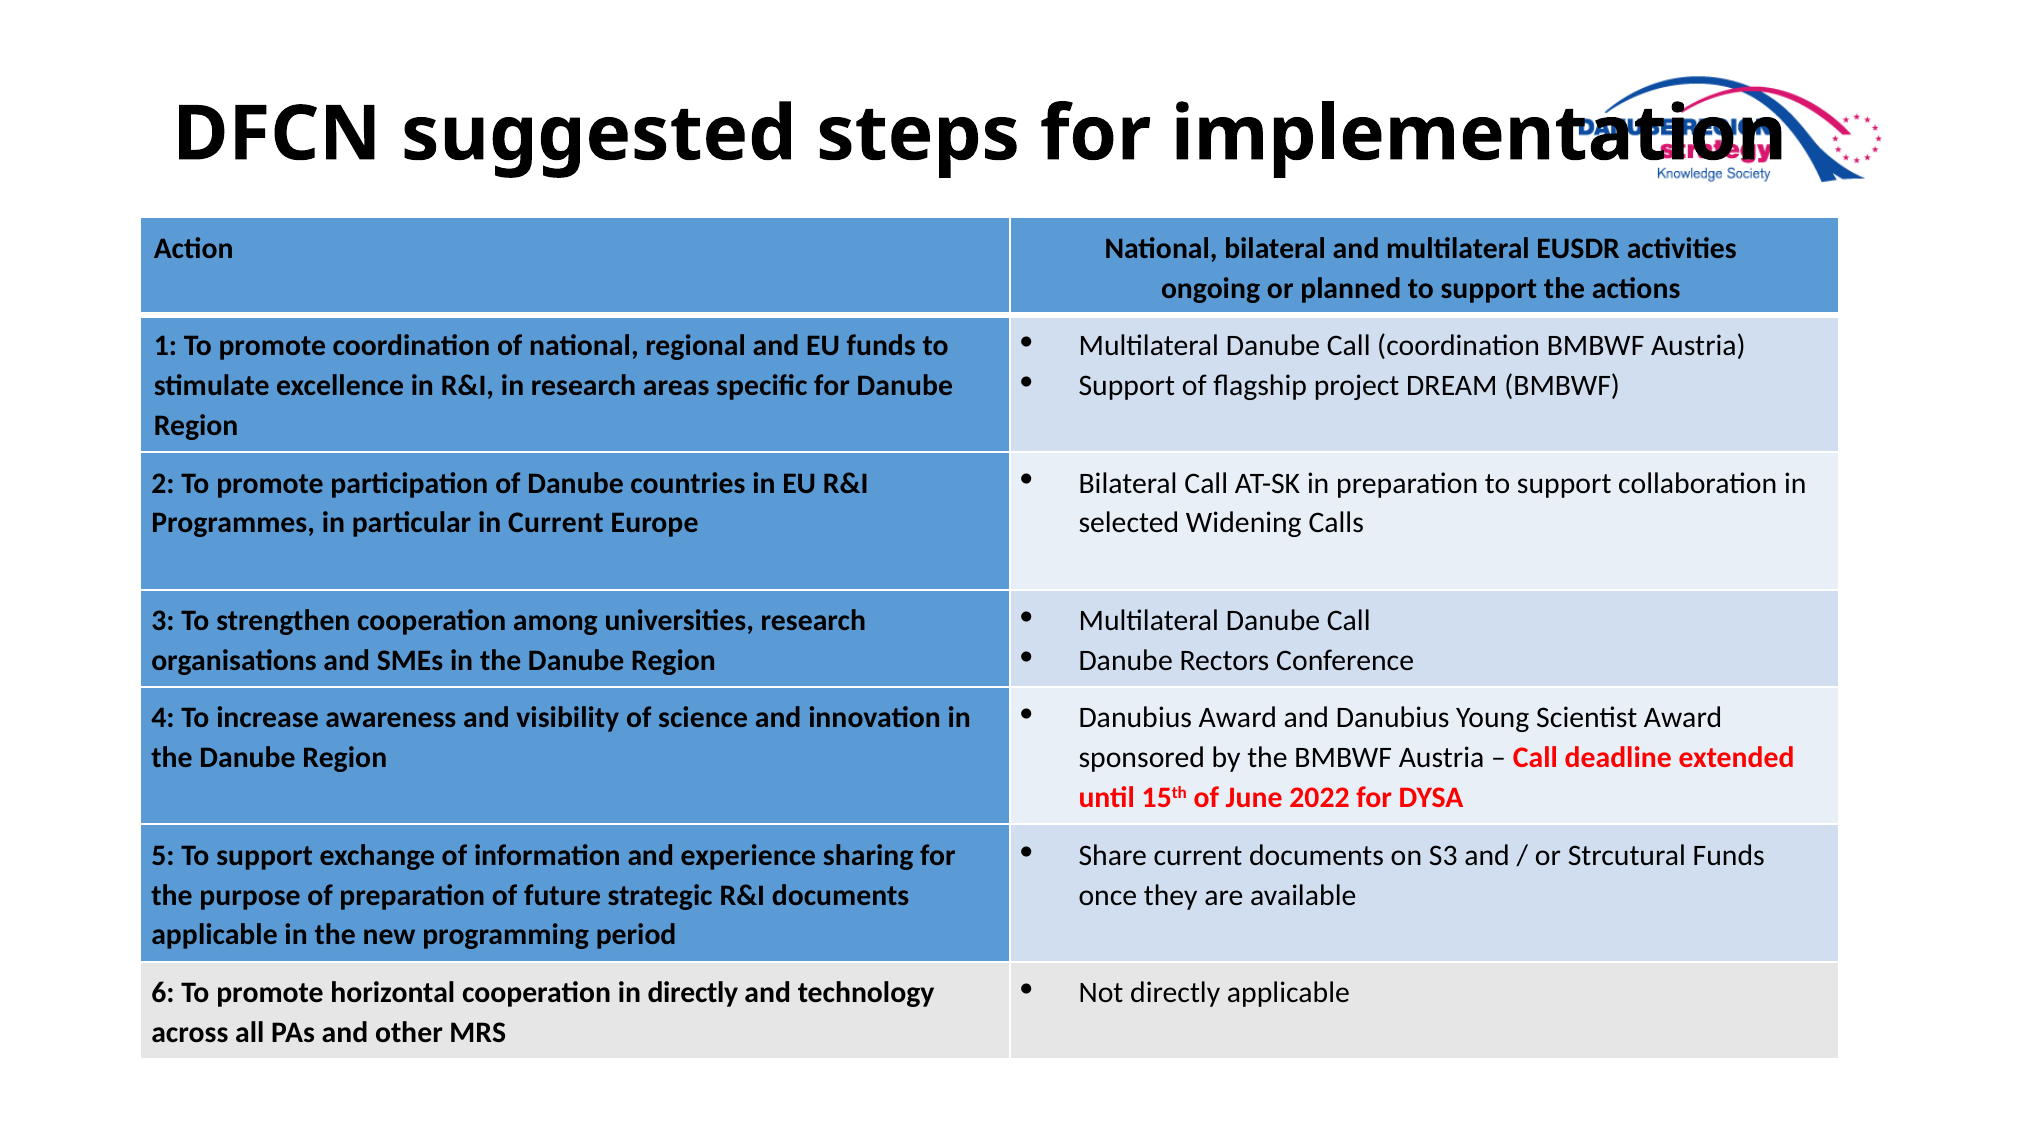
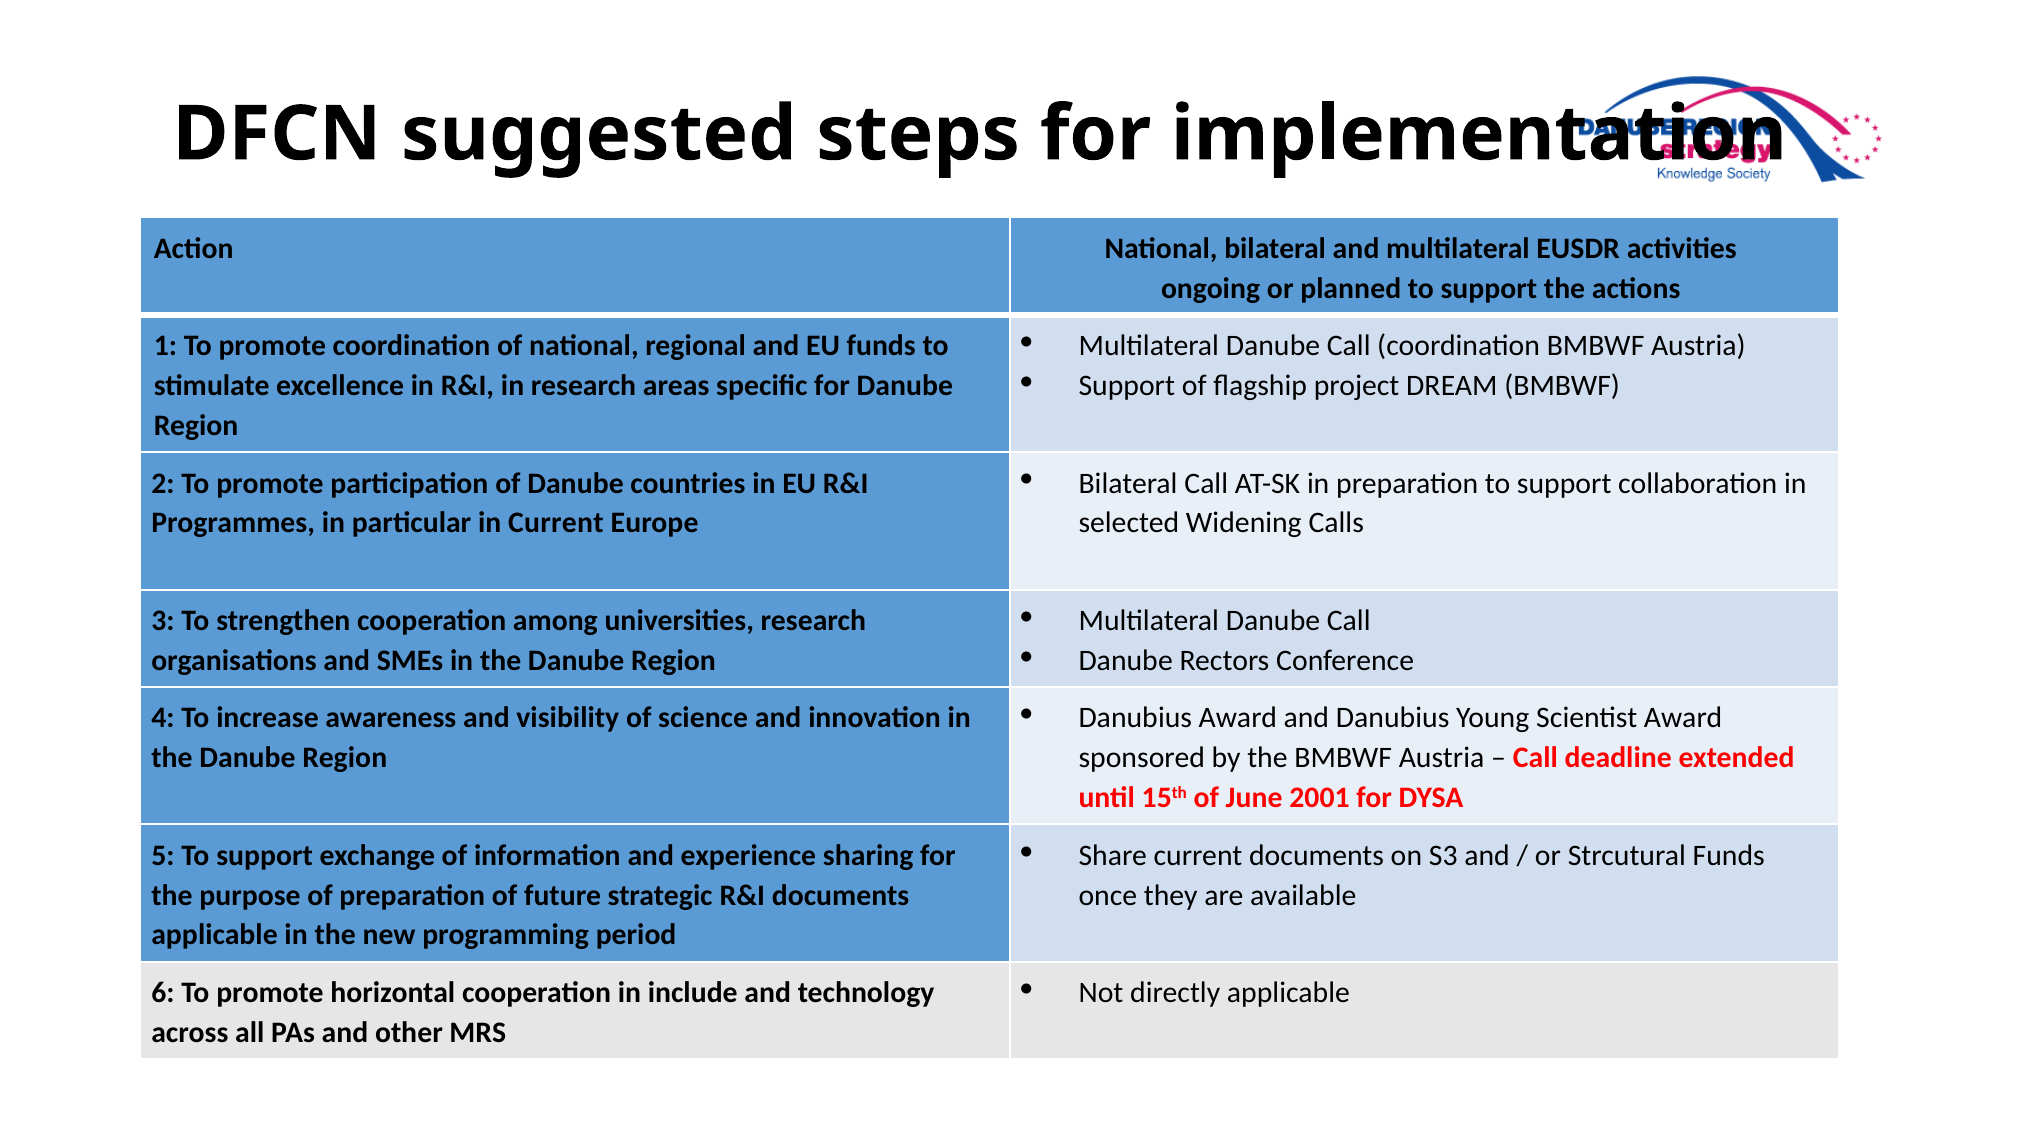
2022: 2022 -> 2001
in directly: directly -> include
